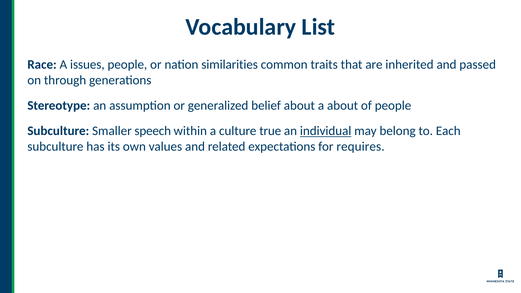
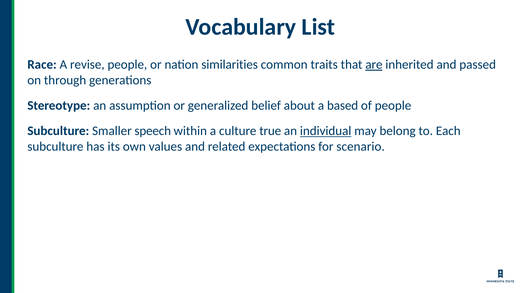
issues: issues -> revise
are underline: none -> present
a about: about -> based
requires: requires -> scenario
